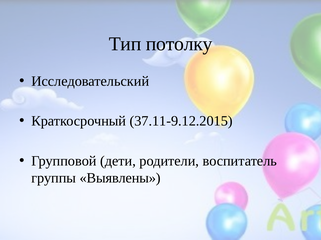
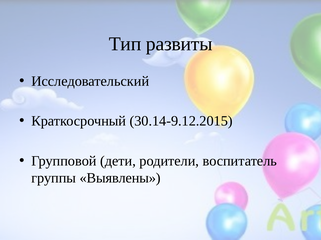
потолку: потолку -> развиты
37.11-9.12.2015: 37.11-9.12.2015 -> 30.14-9.12.2015
